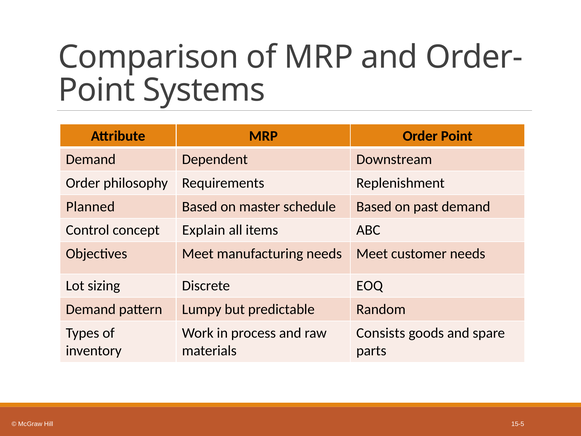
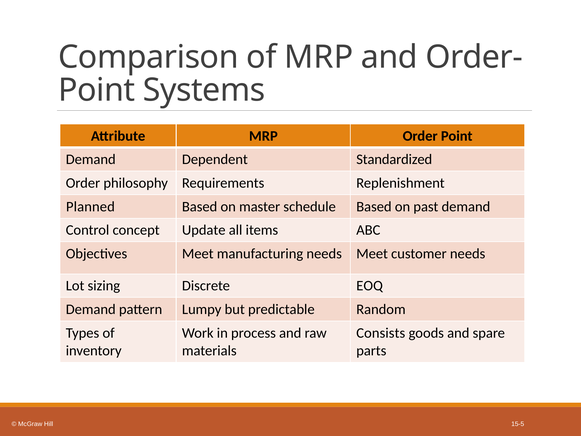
Downstream: Downstream -> Standardized
Explain: Explain -> Update
